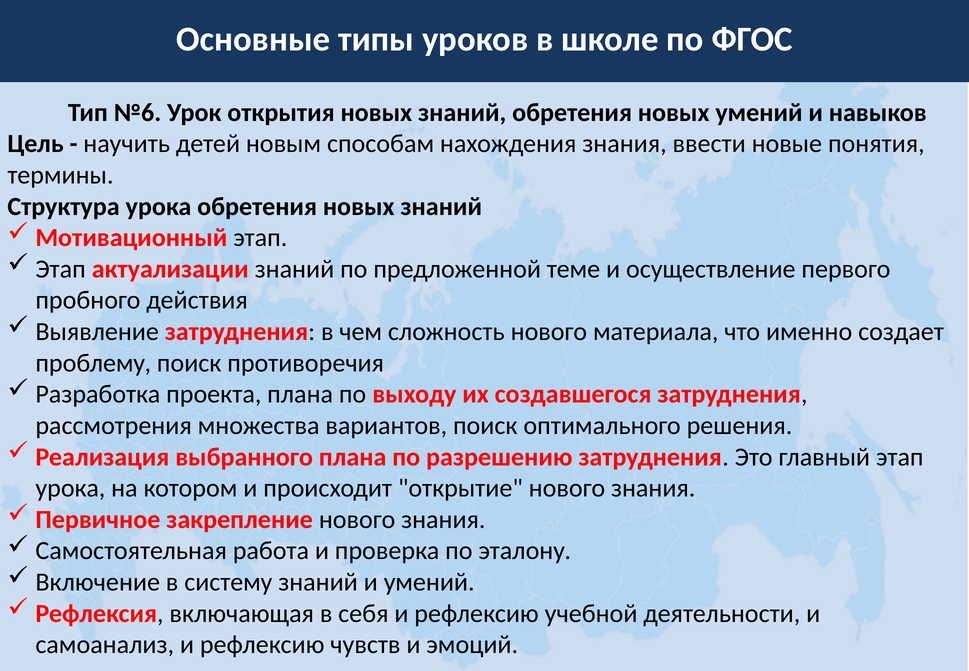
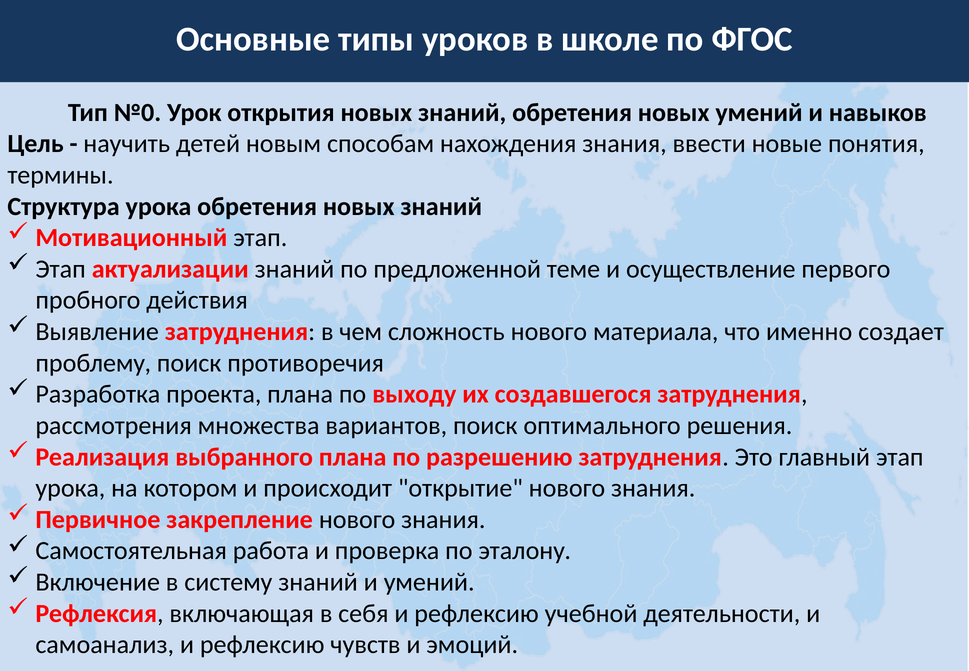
№6: №6 -> №0
